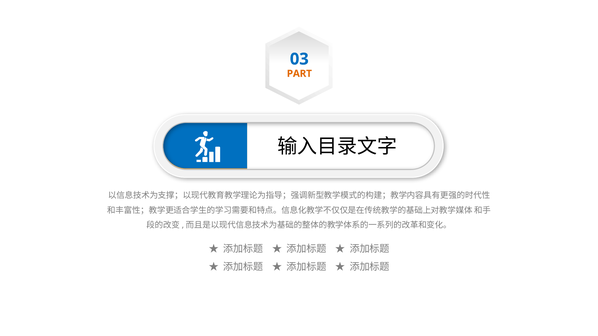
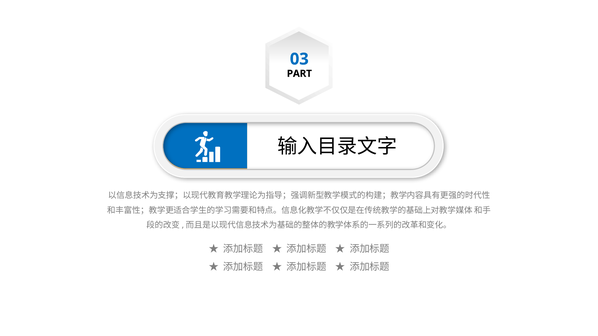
PART colour: orange -> black
